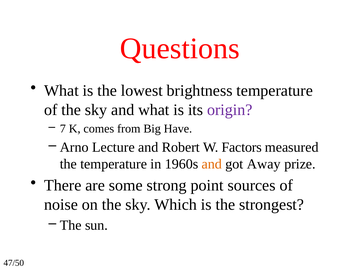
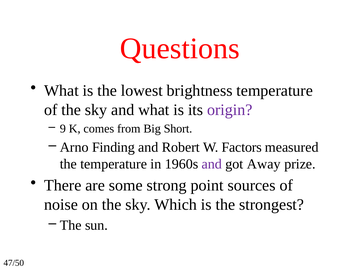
7: 7 -> 9
Have: Have -> Short
Lecture: Lecture -> Finding
and at (212, 164) colour: orange -> purple
